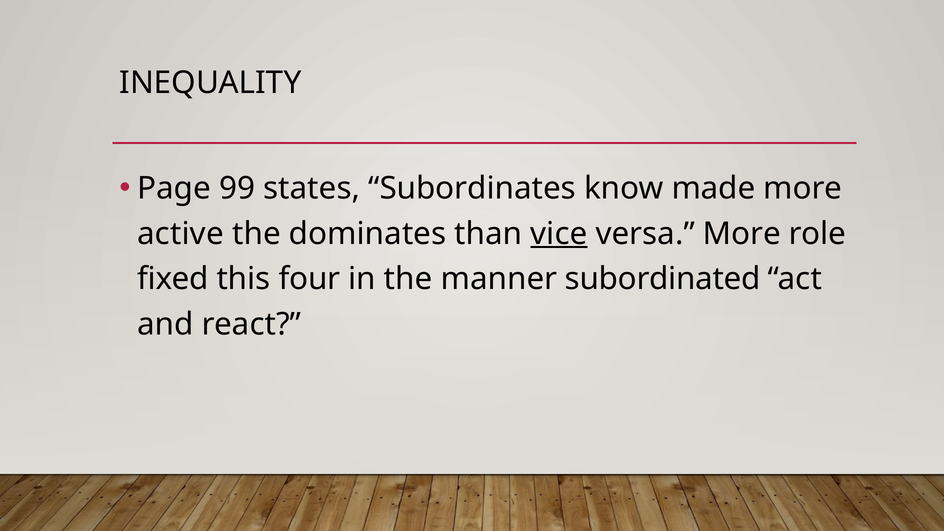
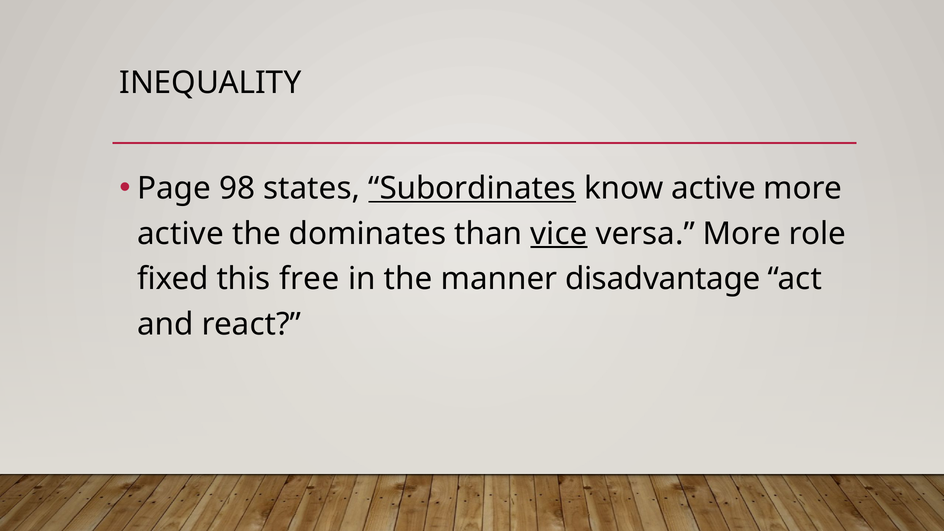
99: 99 -> 98
Subordinates underline: none -> present
know made: made -> active
four: four -> free
subordinated: subordinated -> disadvantage
